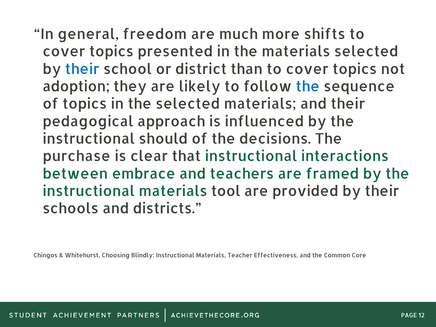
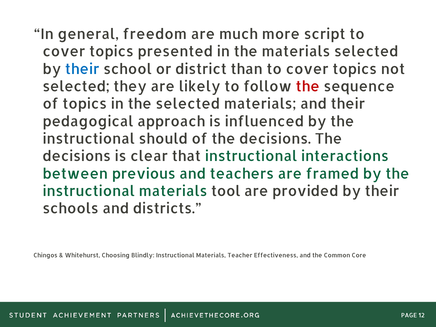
shifts: shifts -> script
adoption at (76, 87): adoption -> selected
the at (308, 87) colour: blue -> red
purchase at (77, 156): purchase -> decisions
embrace: embrace -> previous
